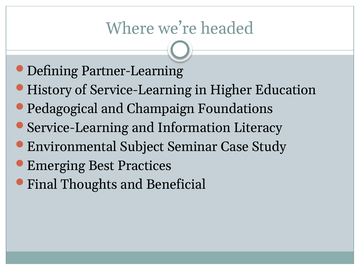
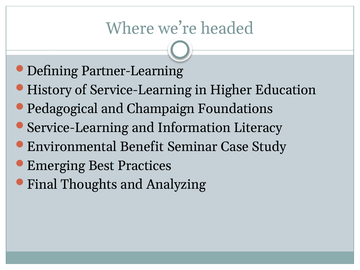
Subject: Subject -> Benefit
Beneficial: Beneficial -> Analyzing
